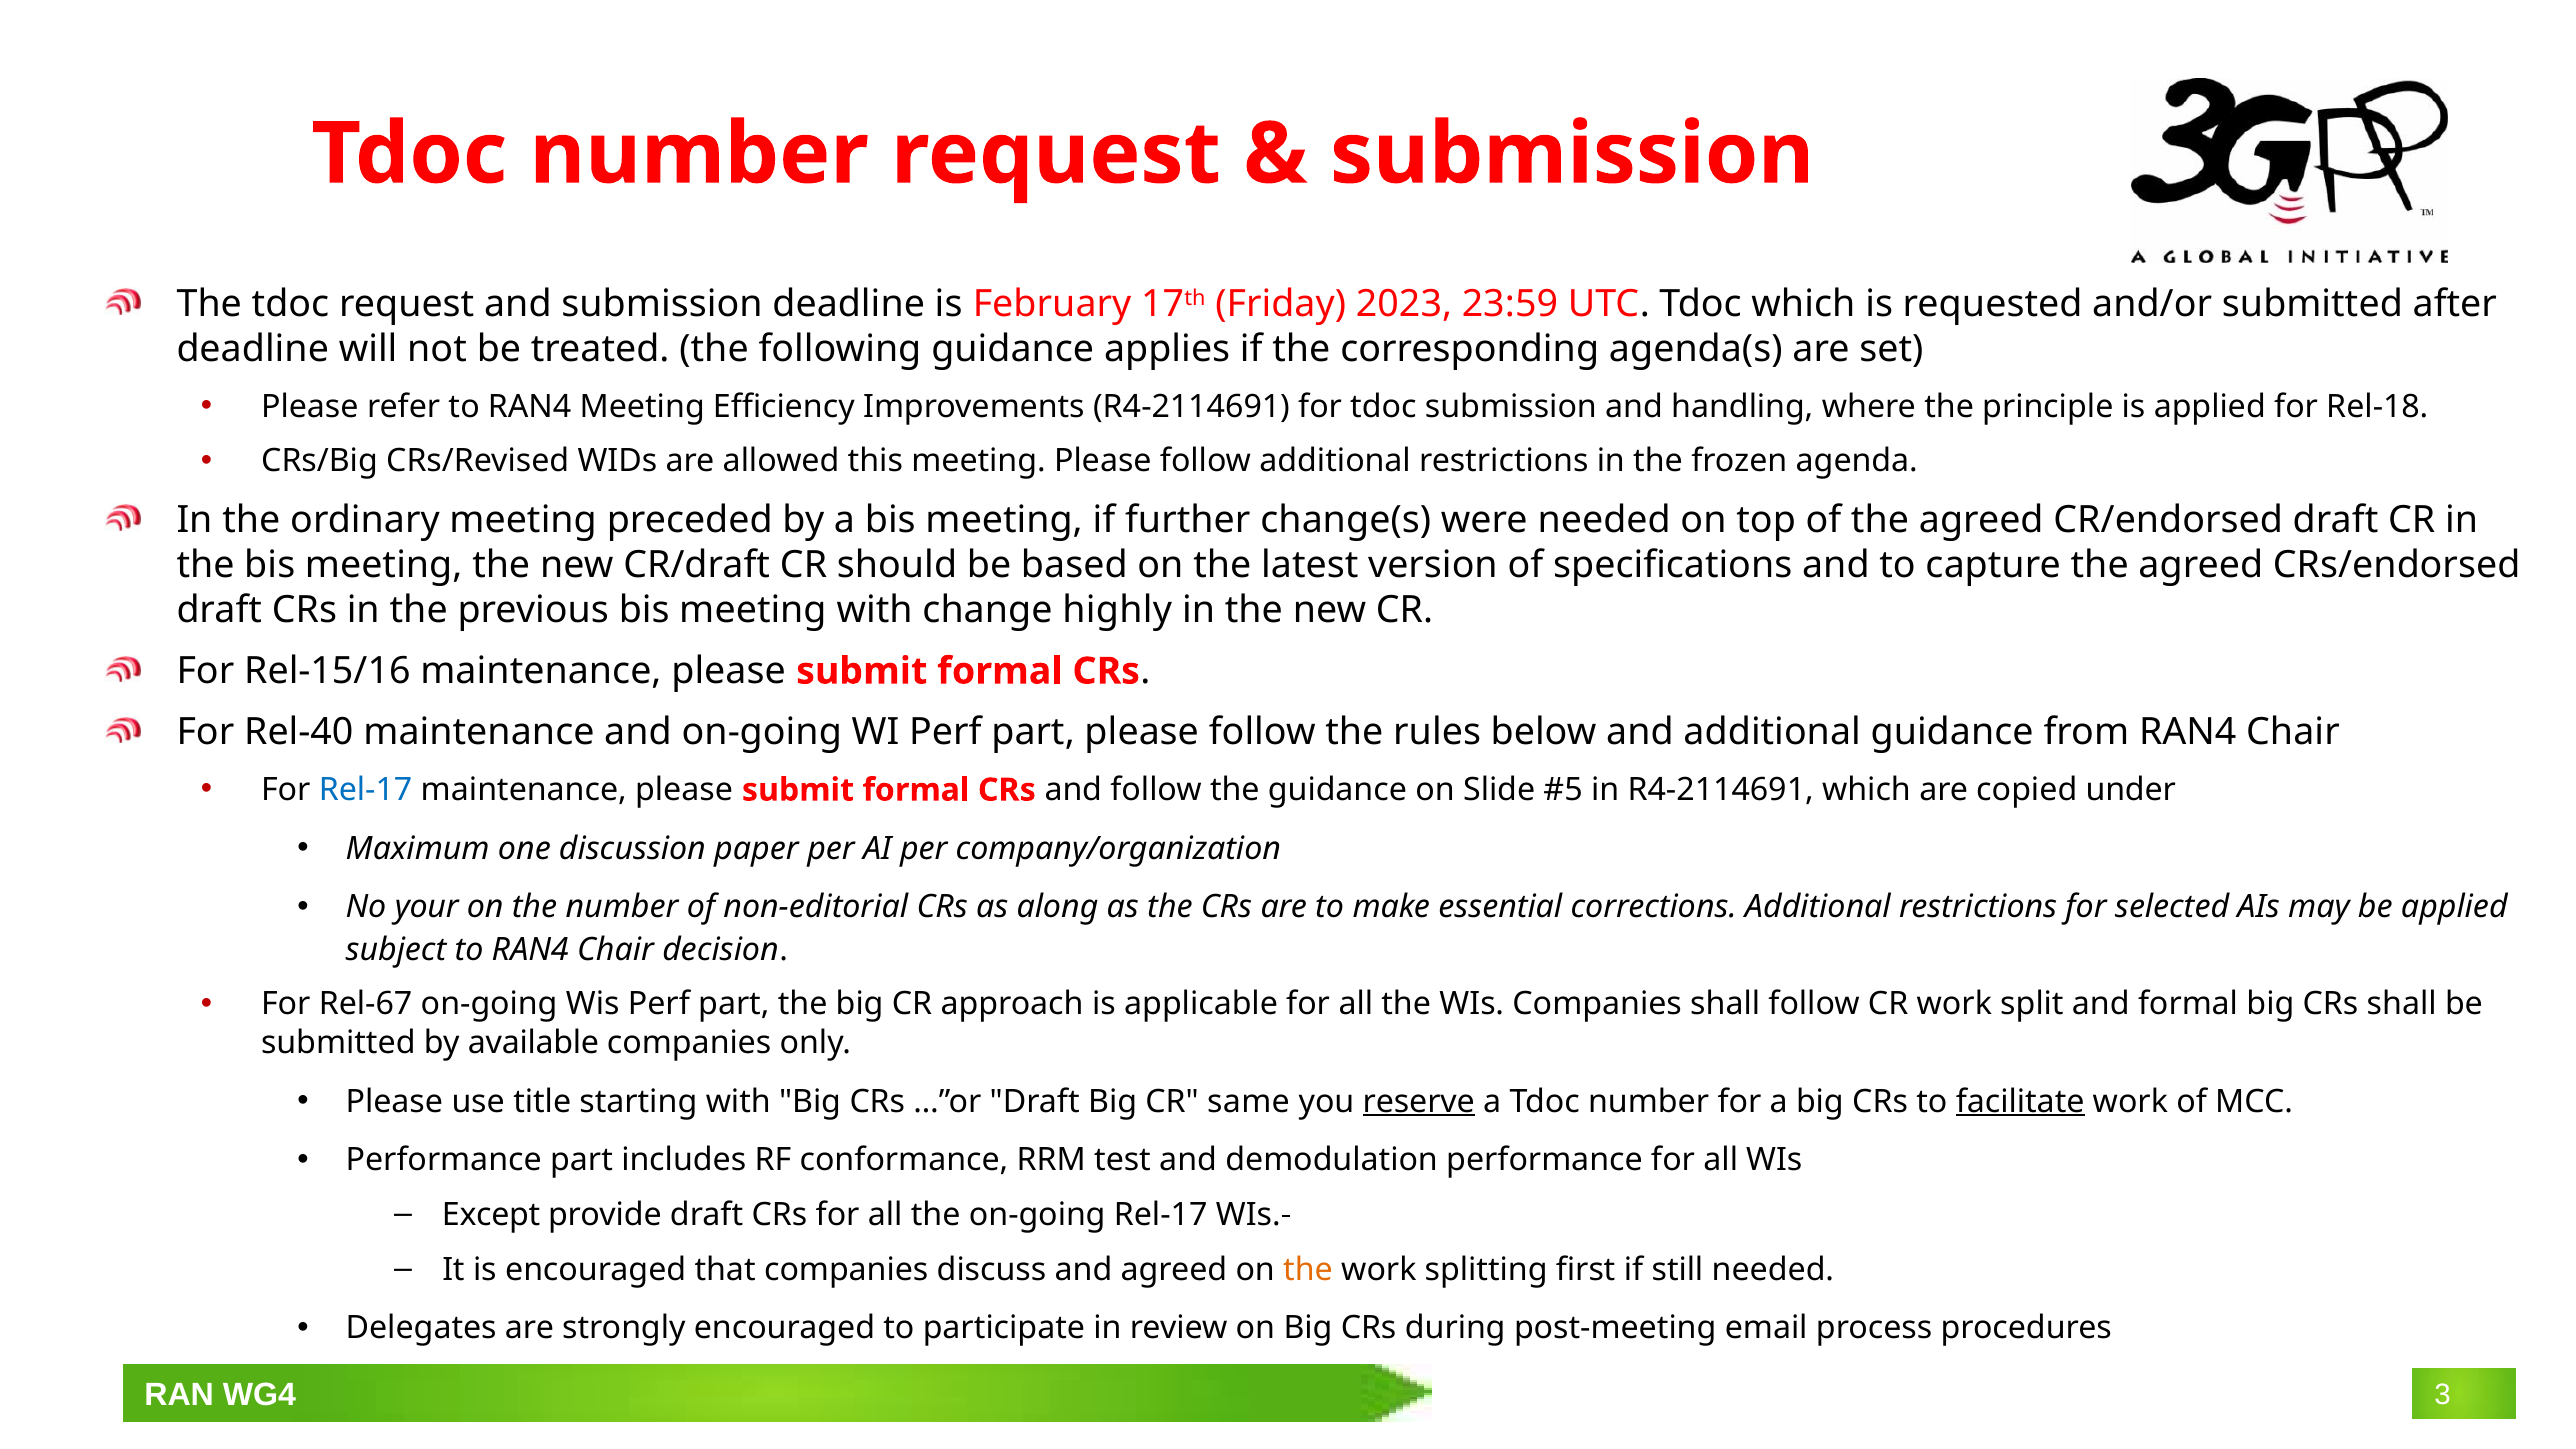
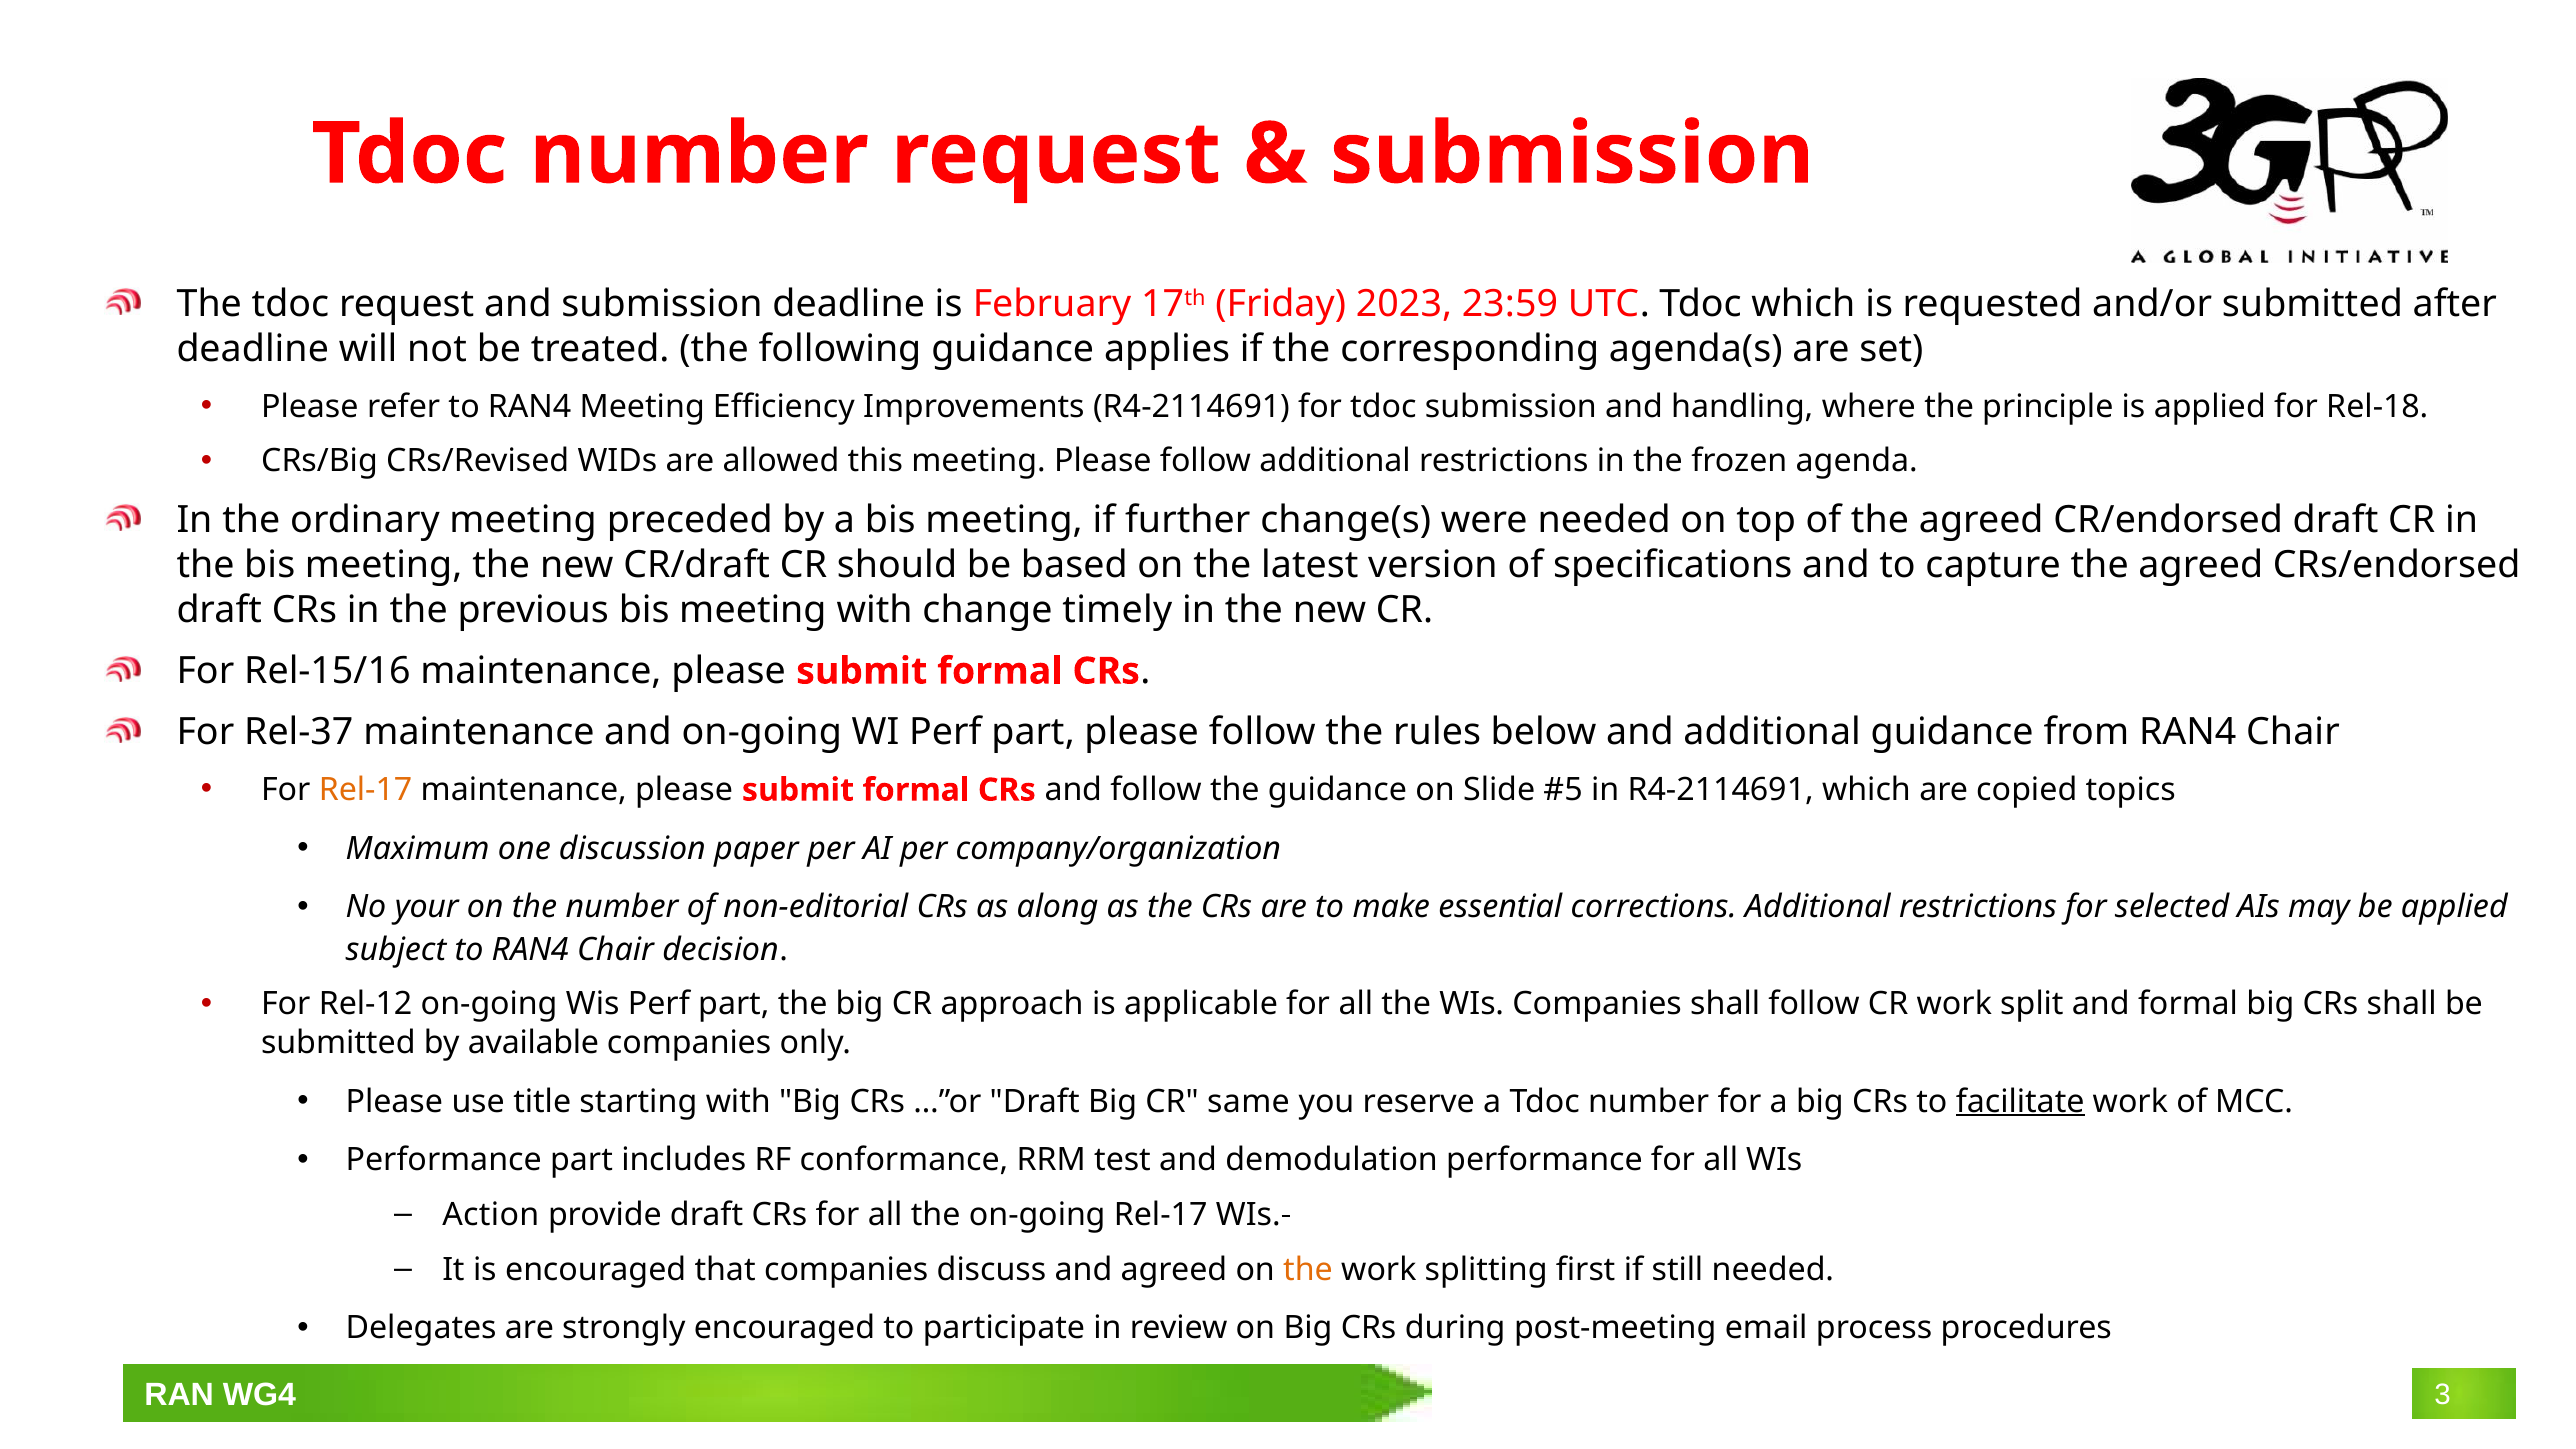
highly: highly -> timely
Rel-40: Rel-40 -> Rel-37
Rel-17 at (366, 790) colour: blue -> orange
under: under -> topics
Rel-67: Rel-67 -> Rel-12
reserve underline: present -> none
Except: Except -> Action
